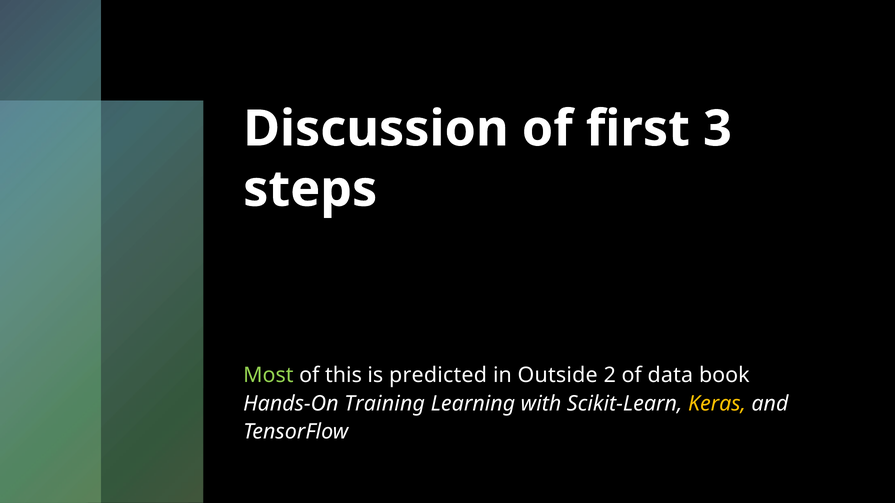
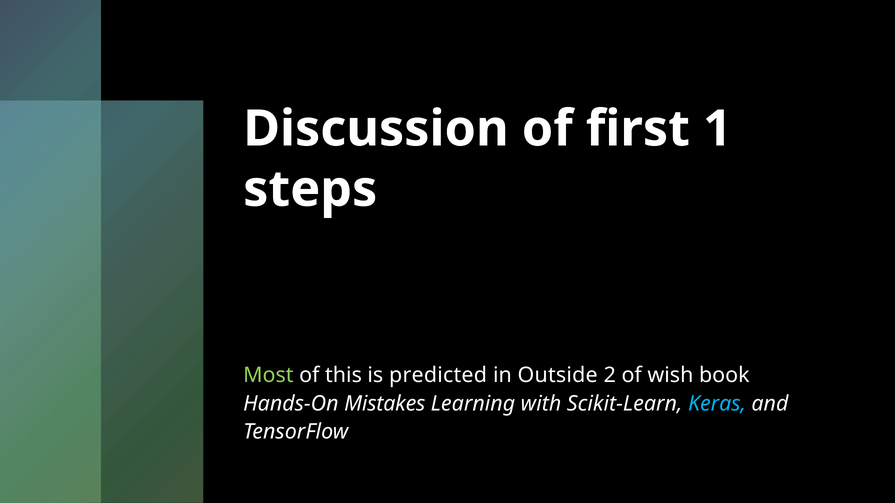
3: 3 -> 1
data: data -> wish
Training: Training -> Mistakes
Keras colour: yellow -> light blue
